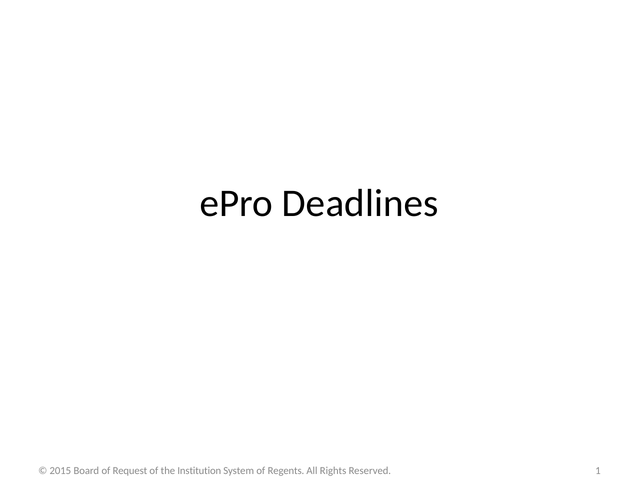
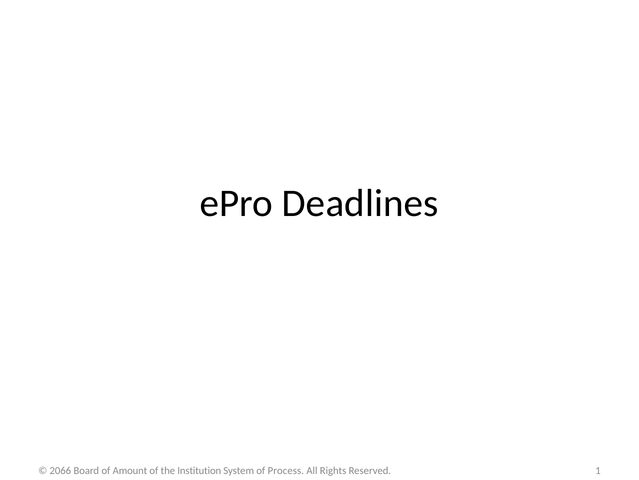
2015: 2015 -> 2066
Request: Request -> Amount
Regents: Regents -> Process
